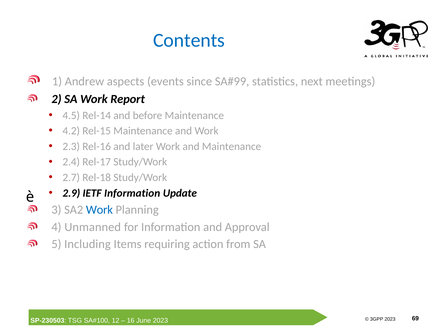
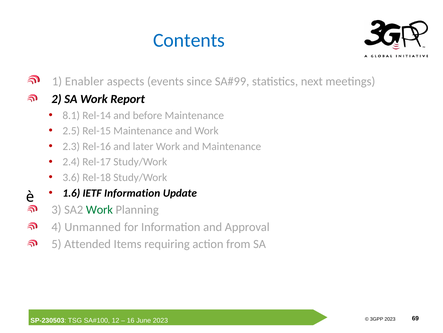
Andrew: Andrew -> Enabler
4.5: 4.5 -> 8.1
4.2: 4.2 -> 2.5
2.7: 2.7 -> 3.6
2.9: 2.9 -> 1.6
Work at (99, 209) colour: blue -> green
Including: Including -> Attended
